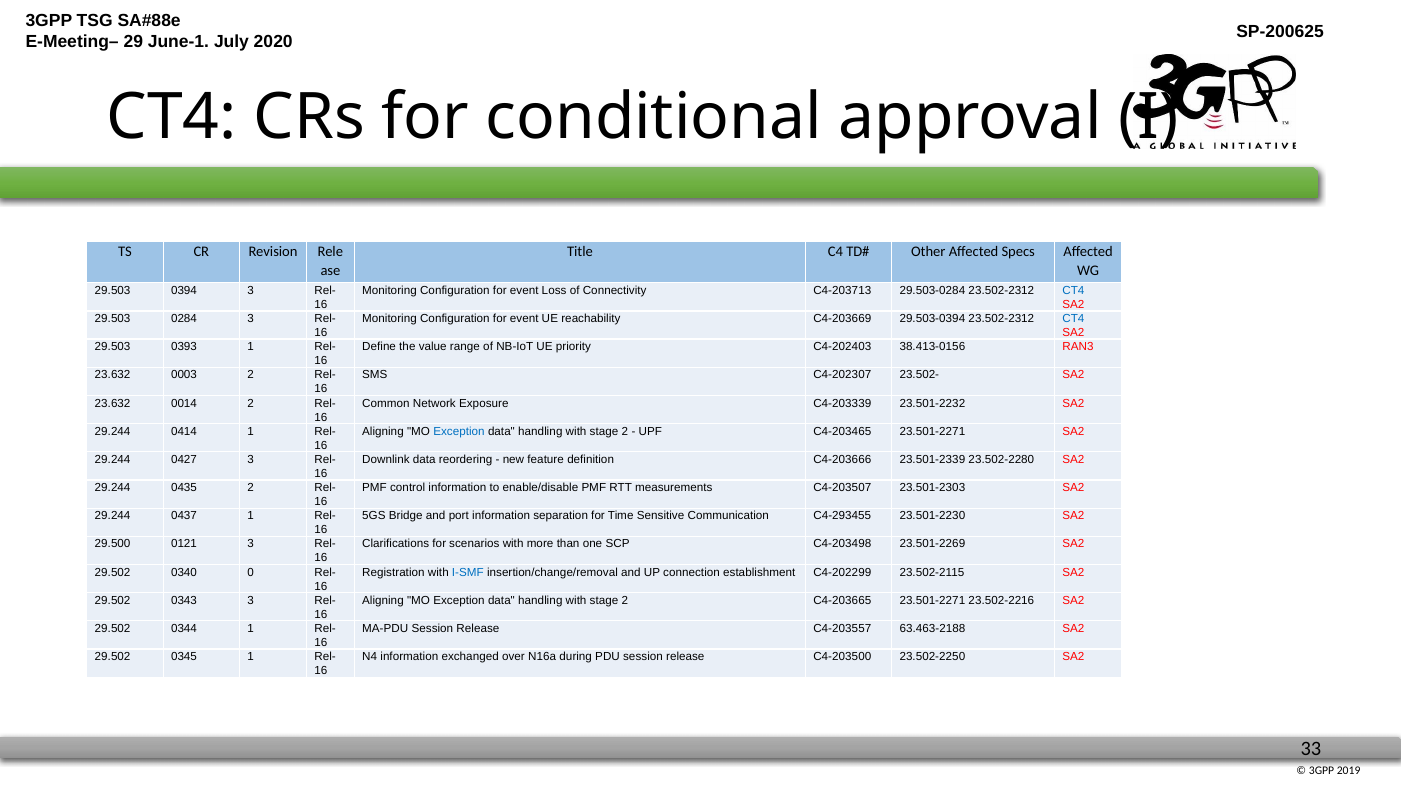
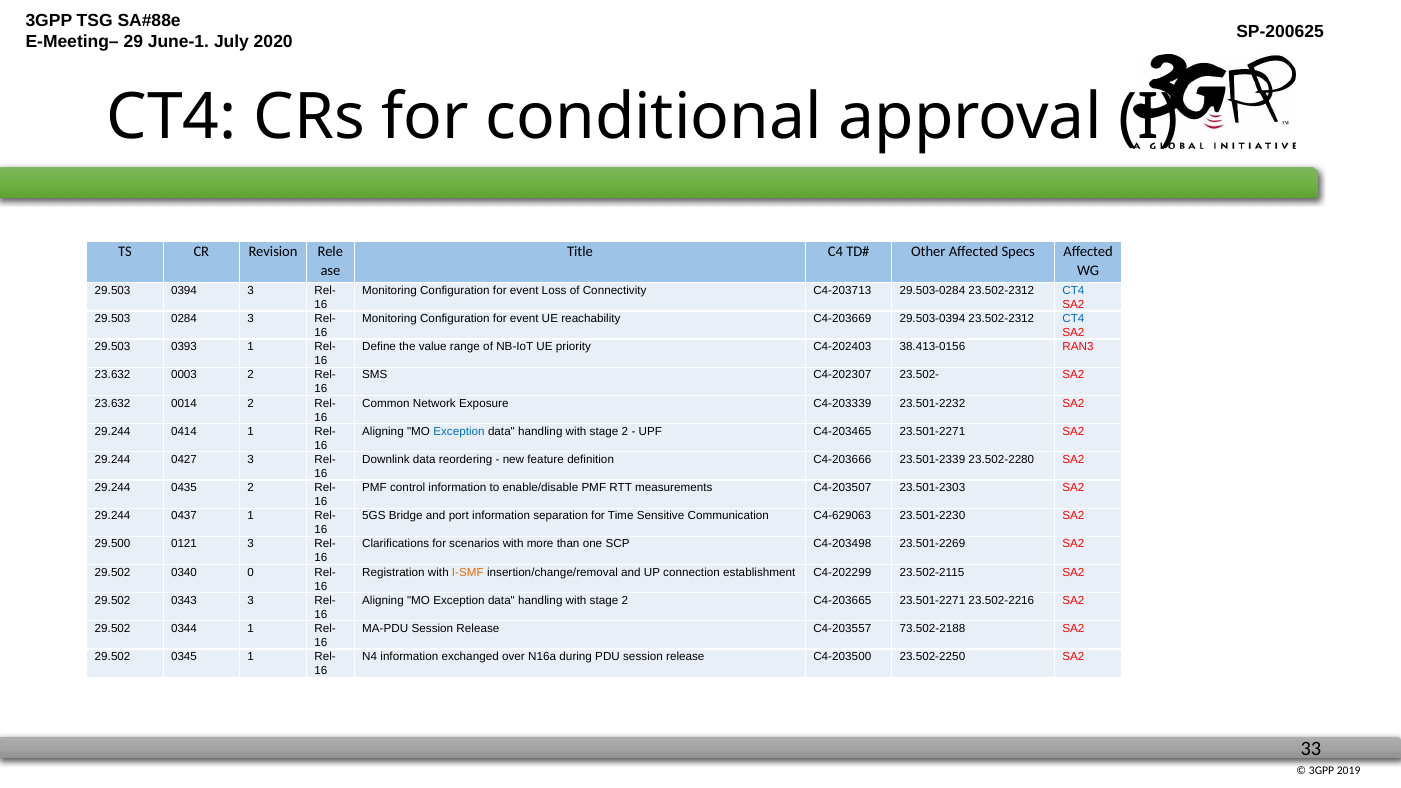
C4-293455: C4-293455 -> C4-629063
I-SMF colour: blue -> orange
63.463-2188: 63.463-2188 -> 73.502-2188
